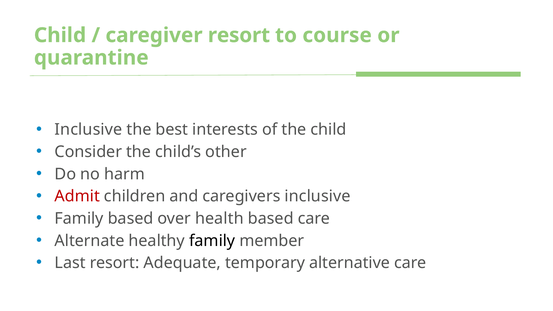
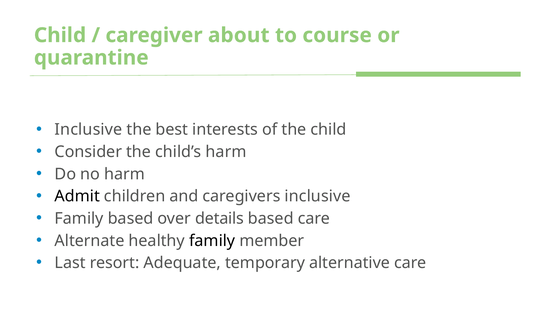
caregiver resort: resort -> about
child’s other: other -> harm
Admit colour: red -> black
health: health -> details
